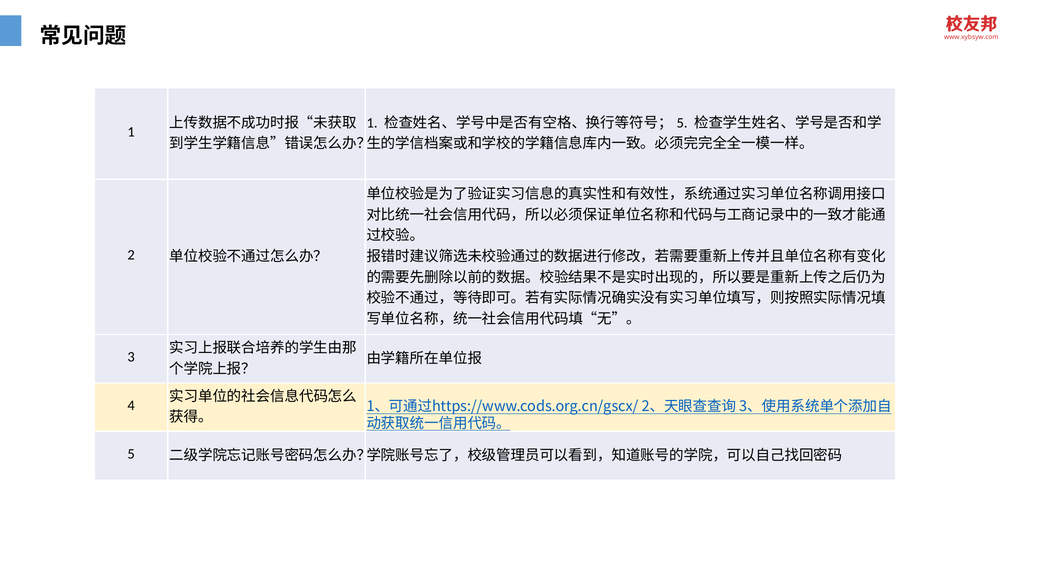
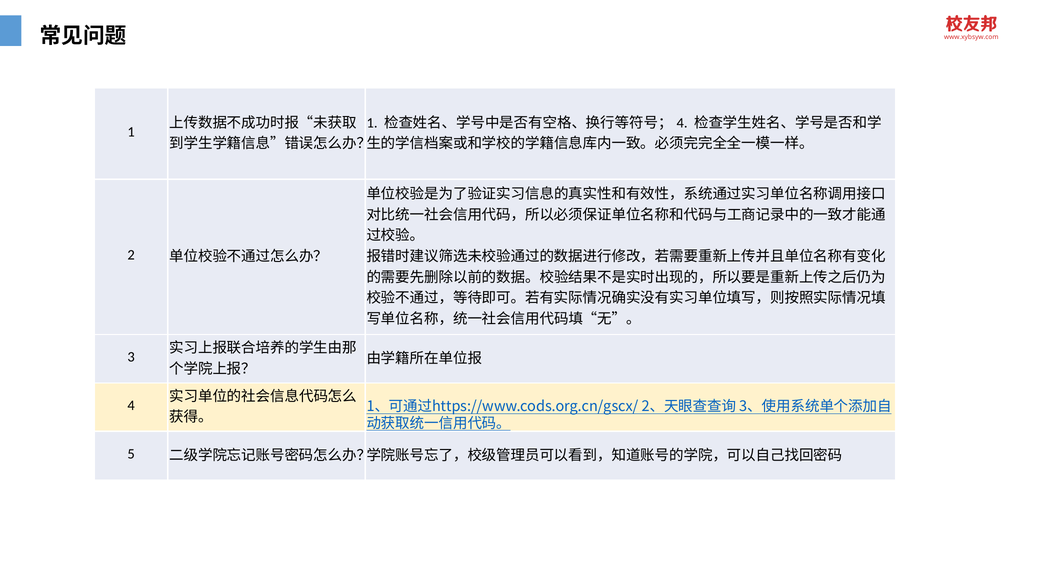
5 at (682, 123): 5 -> 4
